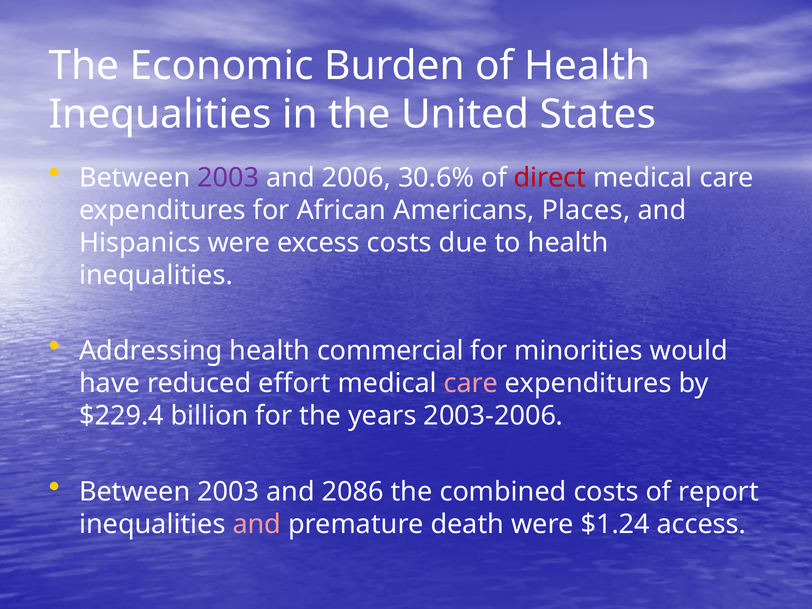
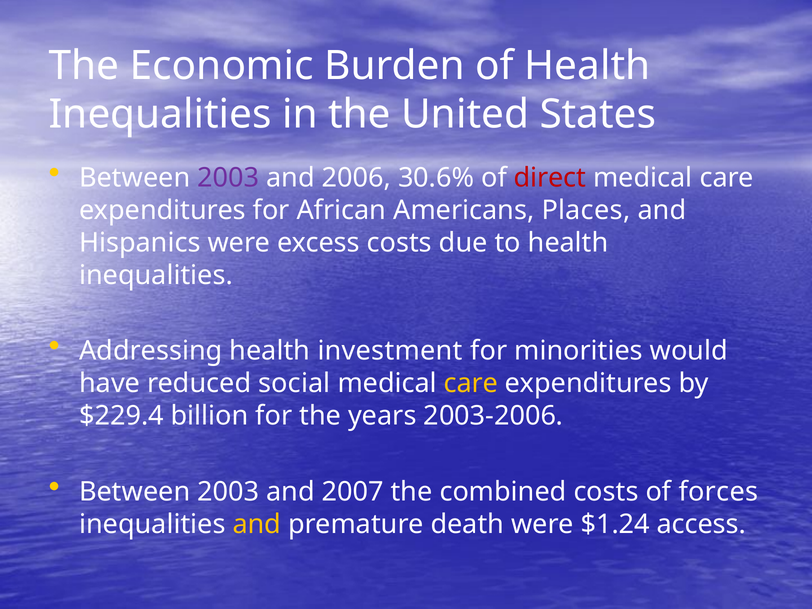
commercial: commercial -> investment
effort: effort -> social
care at (471, 384) colour: pink -> yellow
2086: 2086 -> 2007
report: report -> forces
and at (257, 524) colour: pink -> yellow
